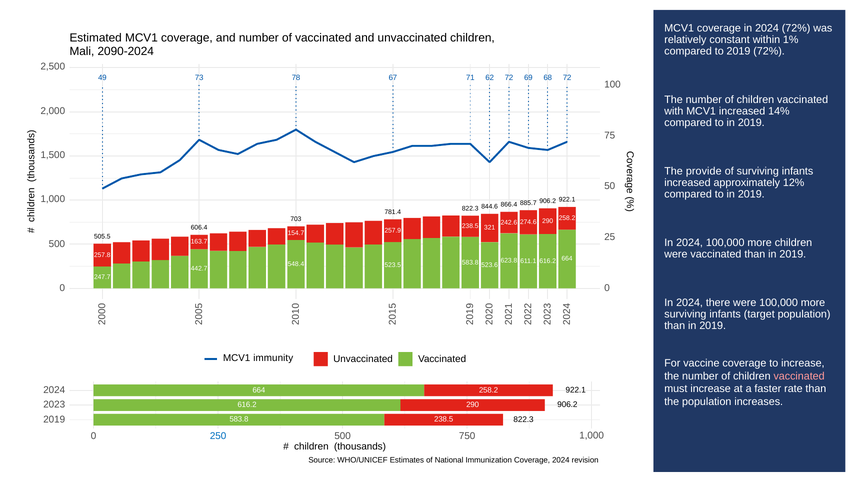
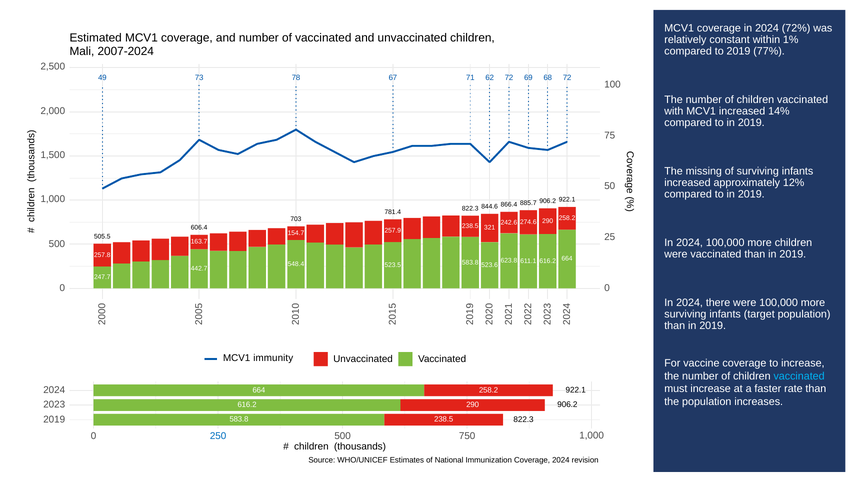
2090-2024: 2090-2024 -> 2007-2024
2019 72%: 72% -> 77%
provide: provide -> missing
vaccinated at (799, 376) colour: pink -> light blue
